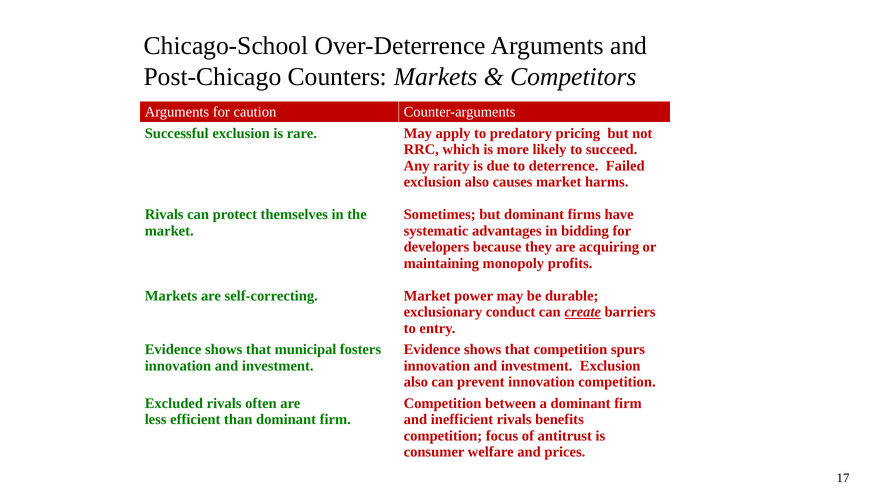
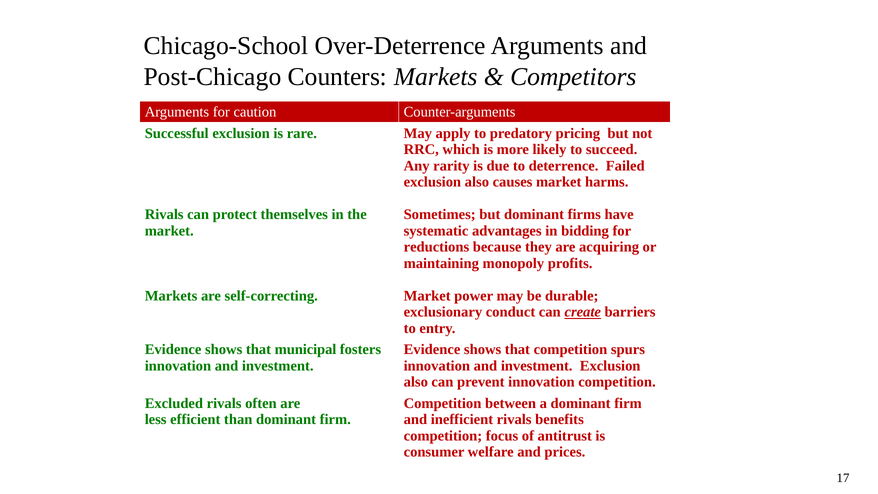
developers: developers -> reductions
